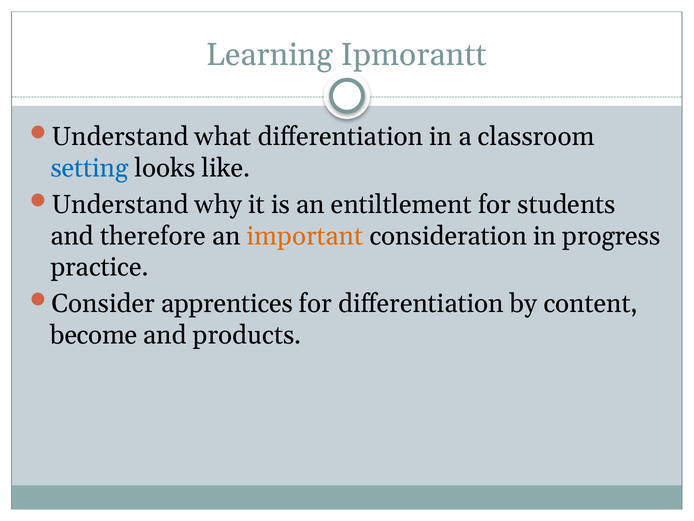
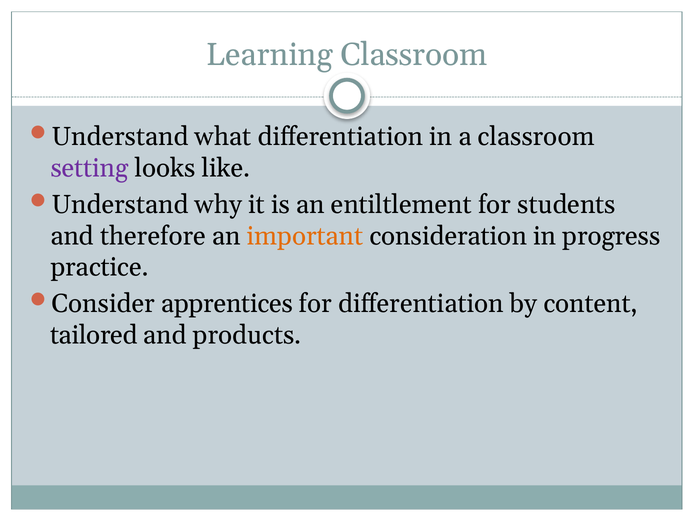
Learning Ipmorantt: Ipmorantt -> Classroom
setting colour: blue -> purple
become: become -> tailored
